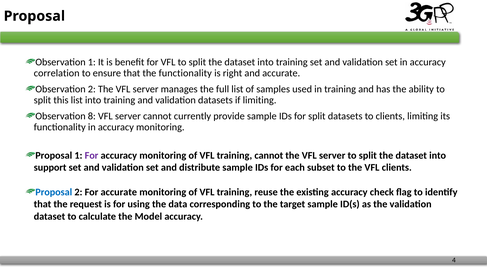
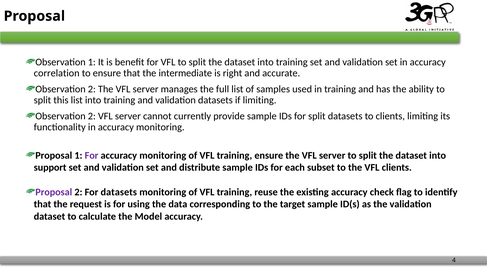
the functionality: functionality -> intermediate
8 at (92, 116): 8 -> 2
training cannot: cannot -> ensure
Proposal at (54, 192) colour: blue -> purple
For accurate: accurate -> datasets
